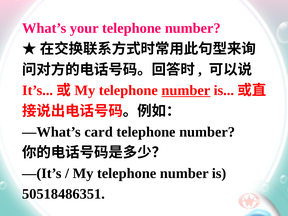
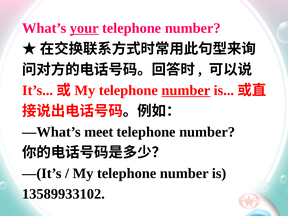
your underline: none -> present
card: card -> meet
50518486351: 50518486351 -> 13589933102
